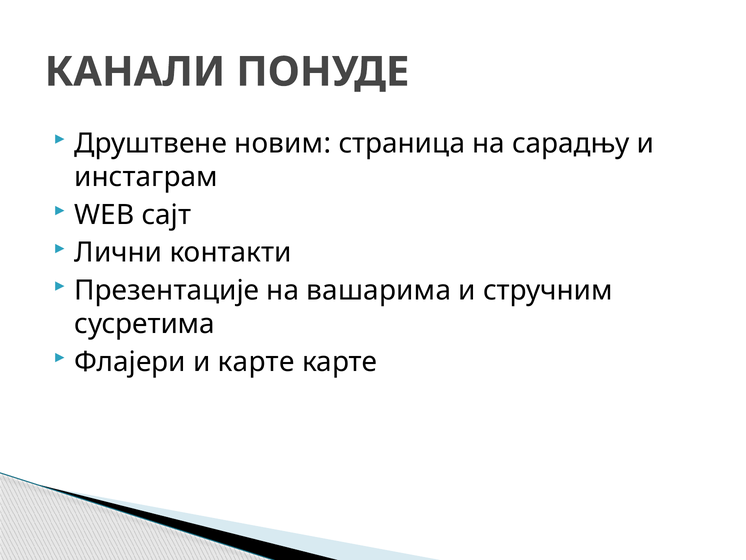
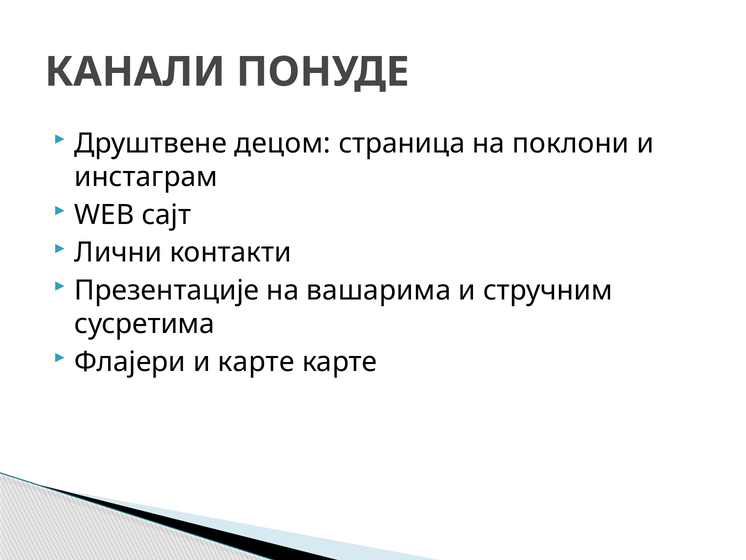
новим: новим -> децом
сарадњу: сарадњу -> поклони
